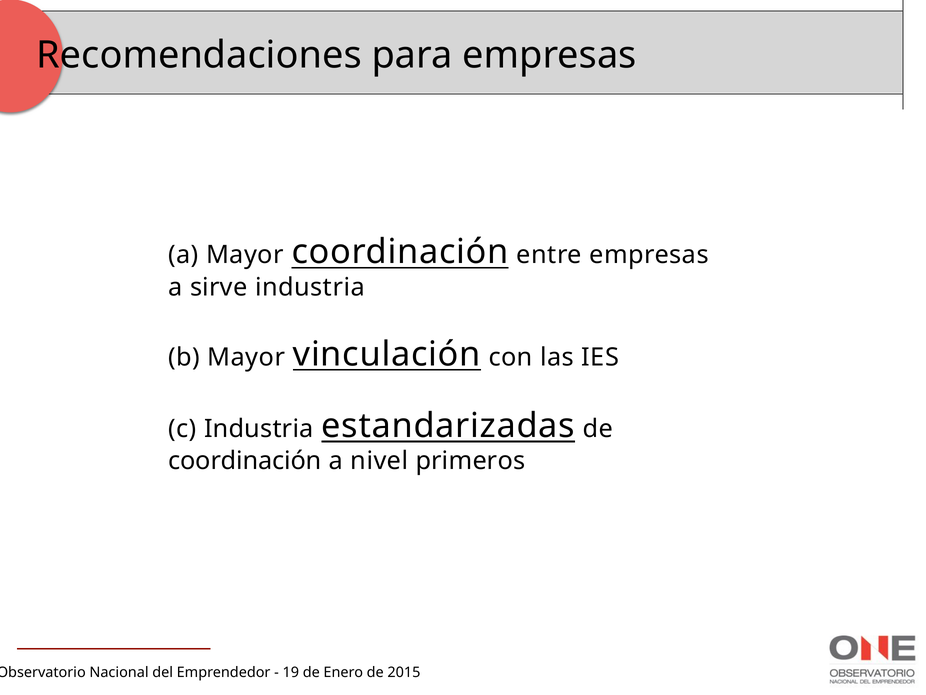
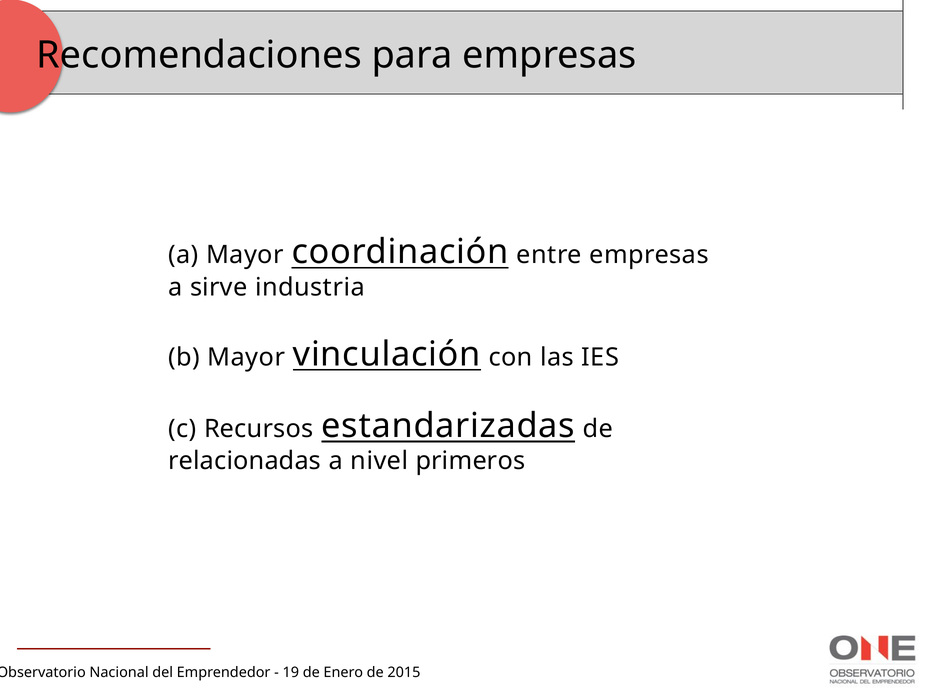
c Industria: Industria -> Recursos
coordinación at (245, 461): coordinación -> relacionadas
